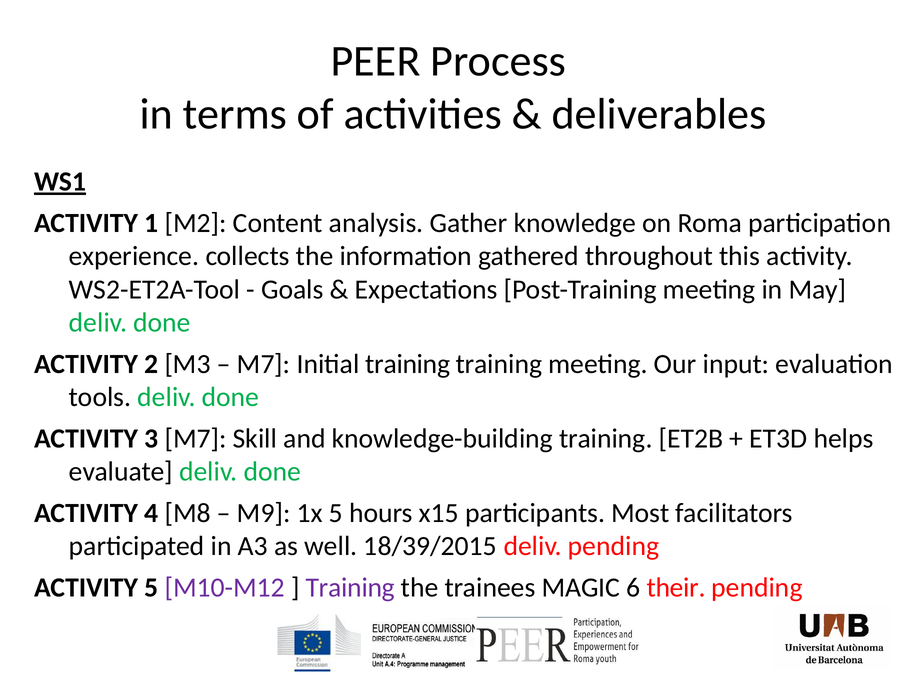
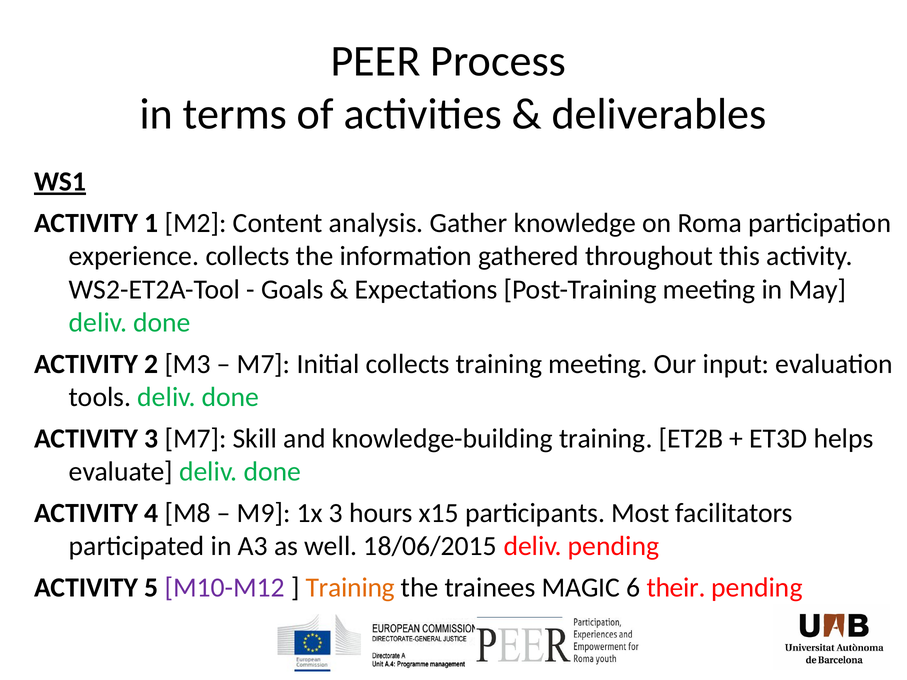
Initial training: training -> collects
1x 5: 5 -> 3
18/39/2015: 18/39/2015 -> 18/06/2015
Training at (350, 588) colour: purple -> orange
